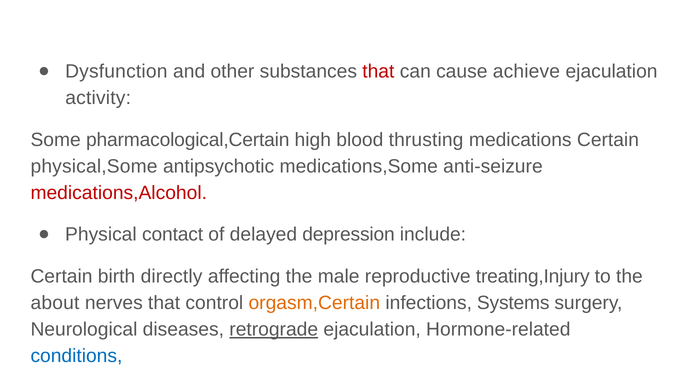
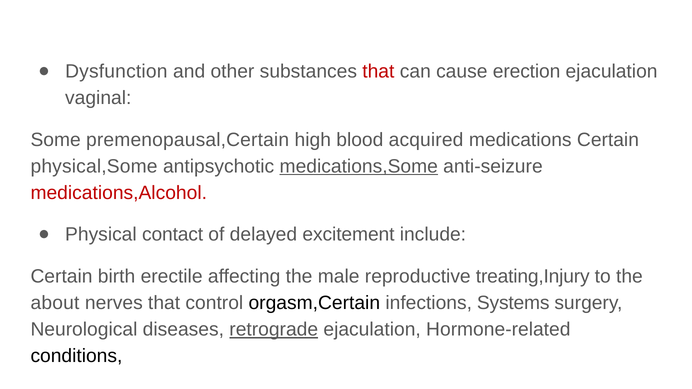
achieve: achieve -> erection
activity: activity -> vaginal
pharmacological,Certain: pharmacological,Certain -> premenopausal,Certain
thrusting: thrusting -> acquired
medications,Some underline: none -> present
depression: depression -> excitement
directly: directly -> erectile
orgasm,Certain colour: orange -> black
conditions colour: blue -> black
